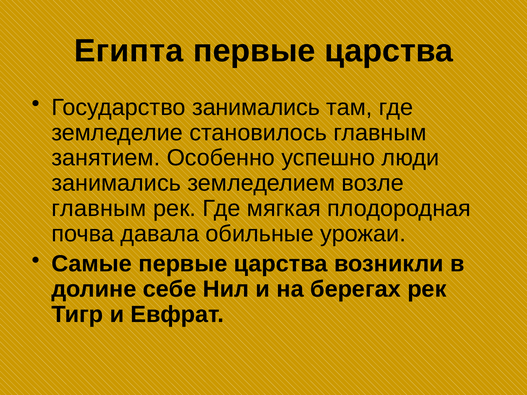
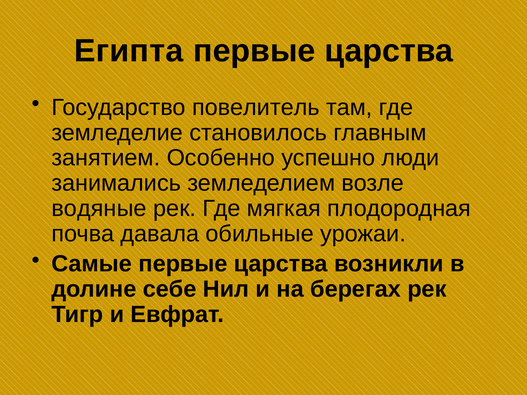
Государство занимались: занимались -> повелитель
главным at (99, 209): главным -> водяные
